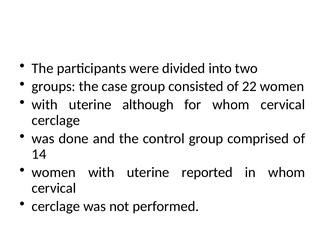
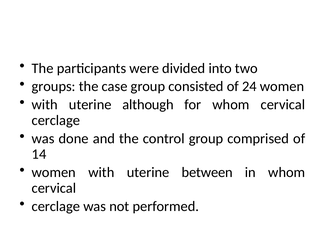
22: 22 -> 24
reported: reported -> between
